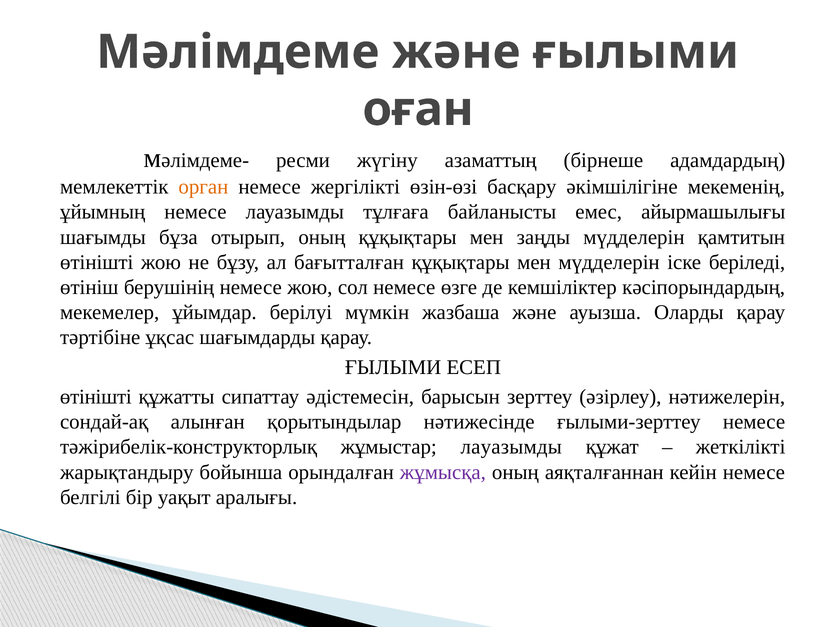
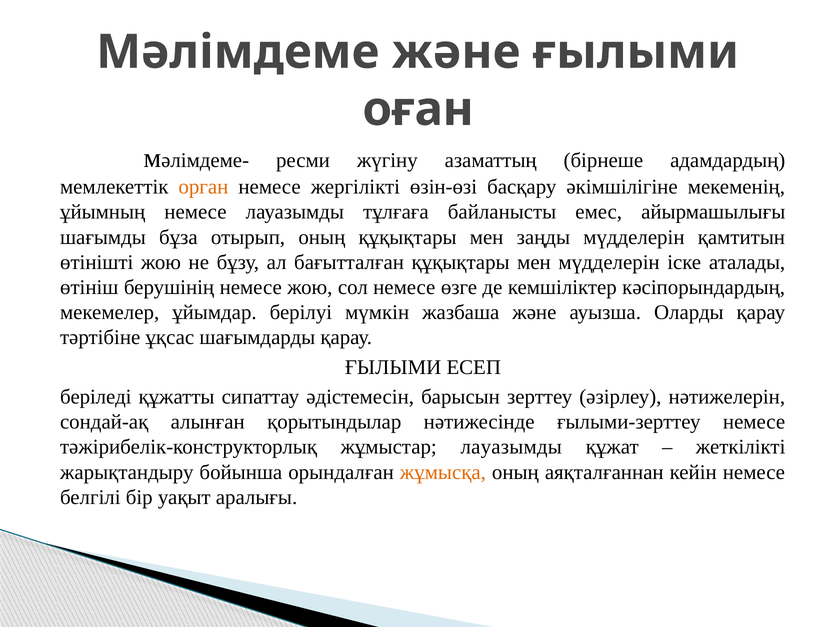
беріледі: беріледі -> аталады
өтінішті at (96, 397): өтінішті -> беріледі
жұмысқа colour: purple -> orange
